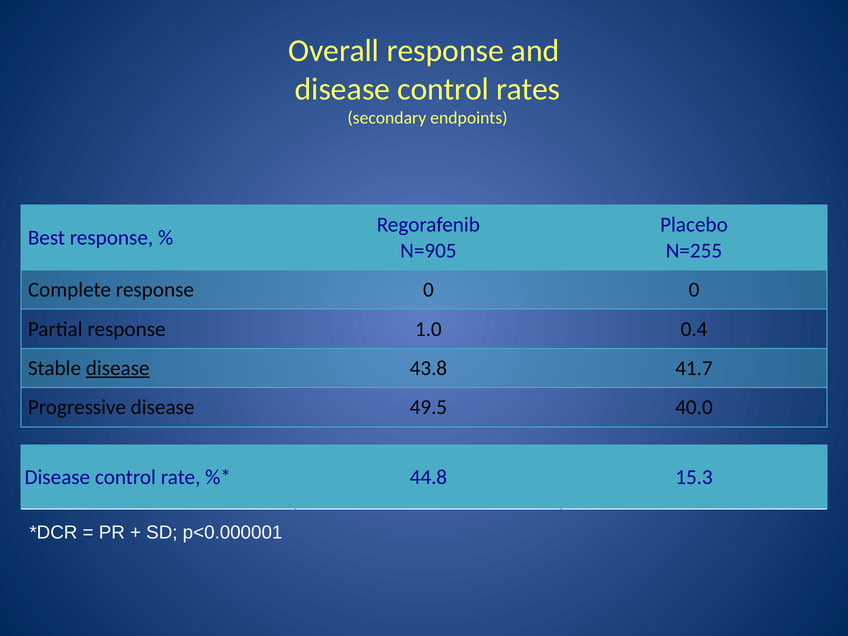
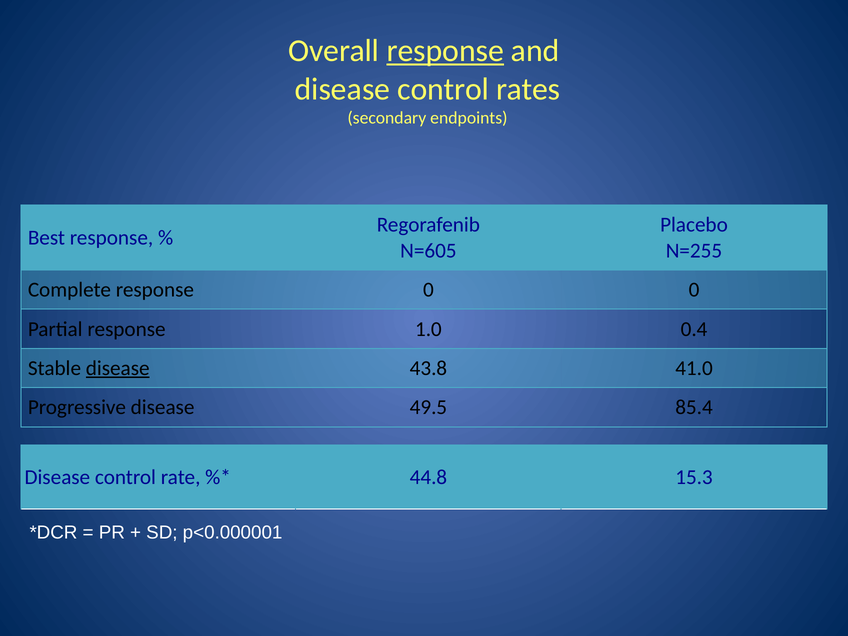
response at (445, 51) underline: none -> present
N=905: N=905 -> N=605
41.7: 41.7 -> 41.0
40.0: 40.0 -> 85.4
